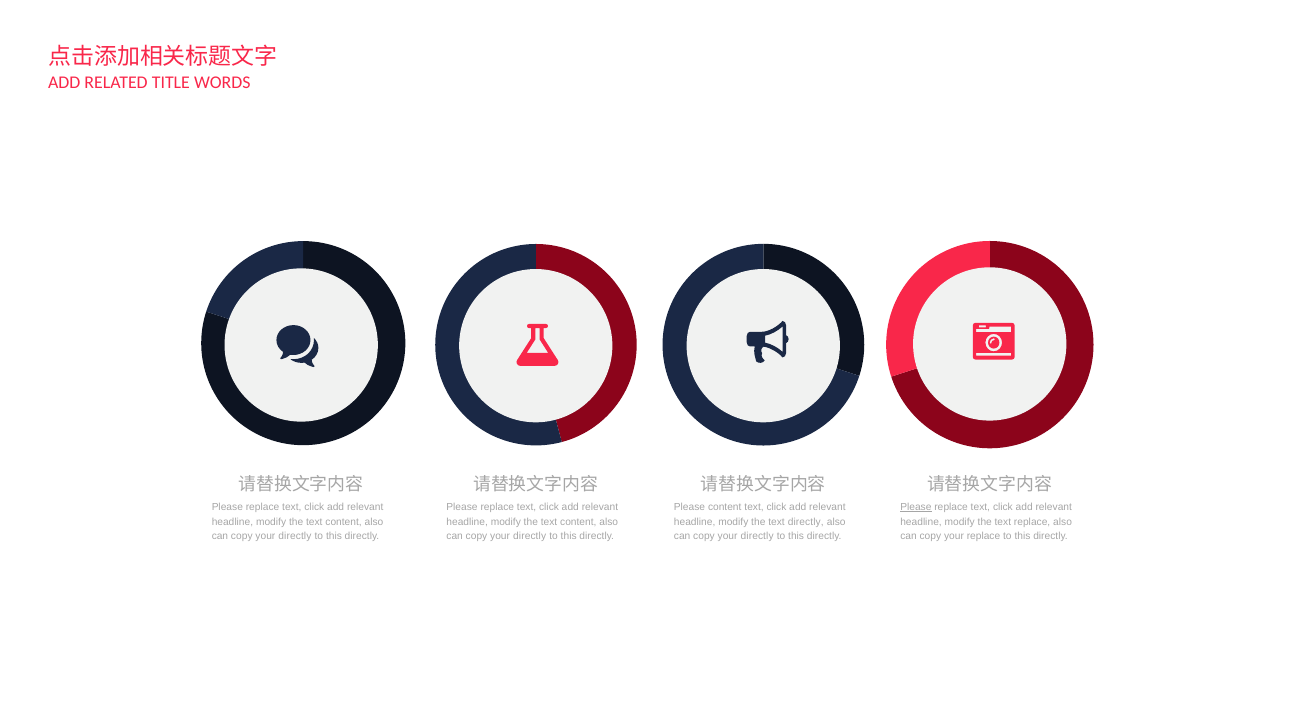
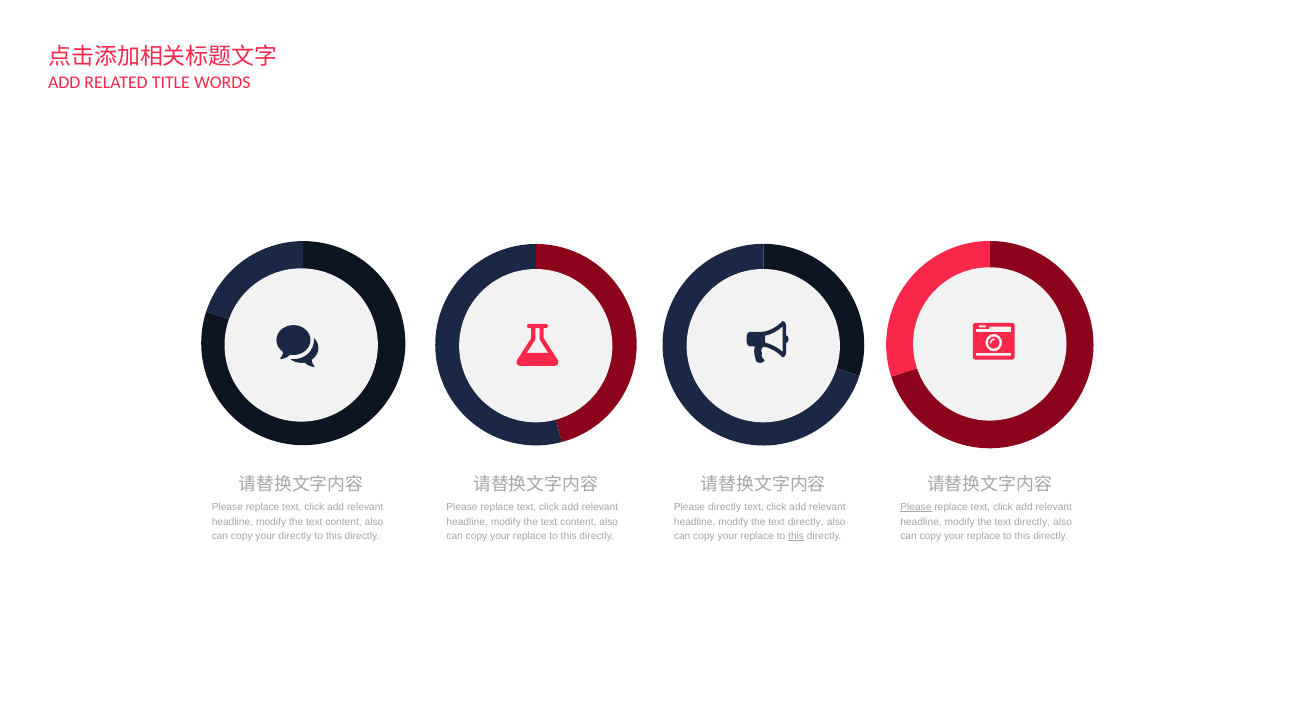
Please content: content -> directly
replace at (1032, 522): replace -> directly
directly at (530, 536): directly -> replace
directly at (757, 536): directly -> replace
this at (796, 536) underline: none -> present
